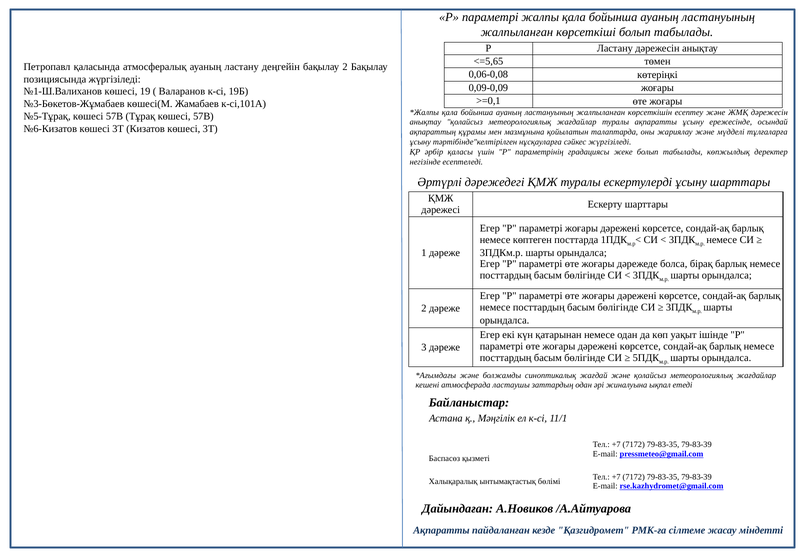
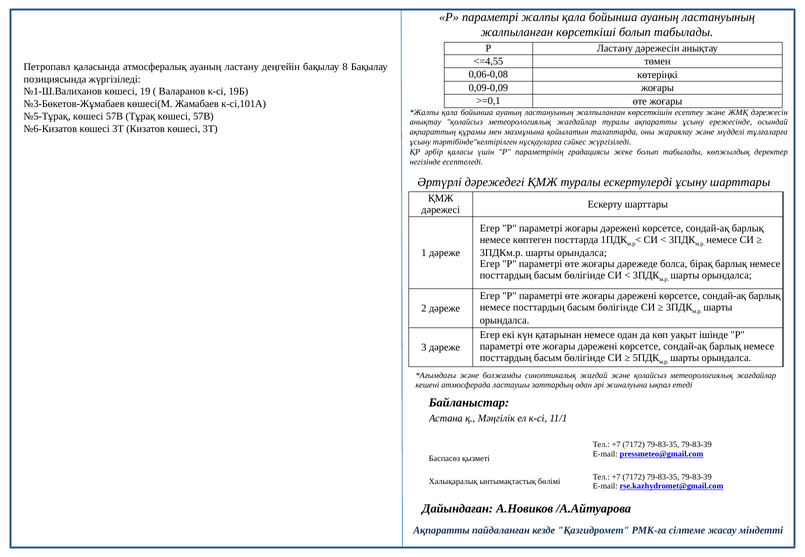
<=5,65: <=5,65 -> <=4,55
бақылау 2: 2 -> 8
